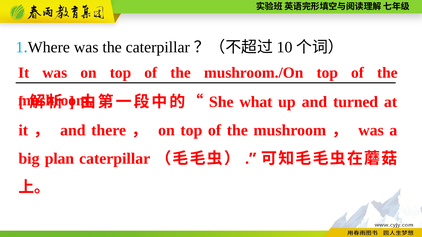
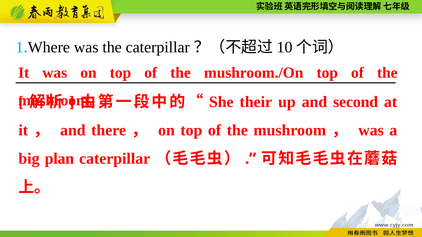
what: what -> their
turned: turned -> second
